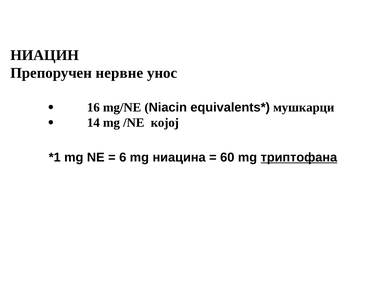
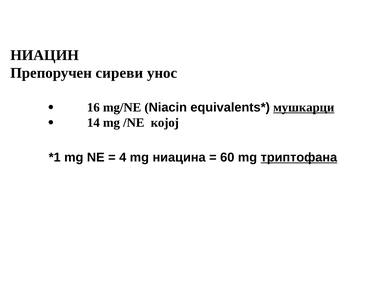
нервне: нервне -> сиреви
мушкарци underline: none -> present
6: 6 -> 4
